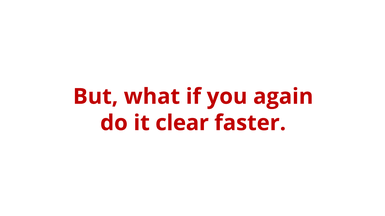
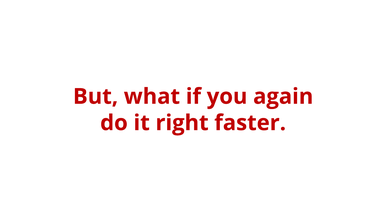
clear: clear -> right
